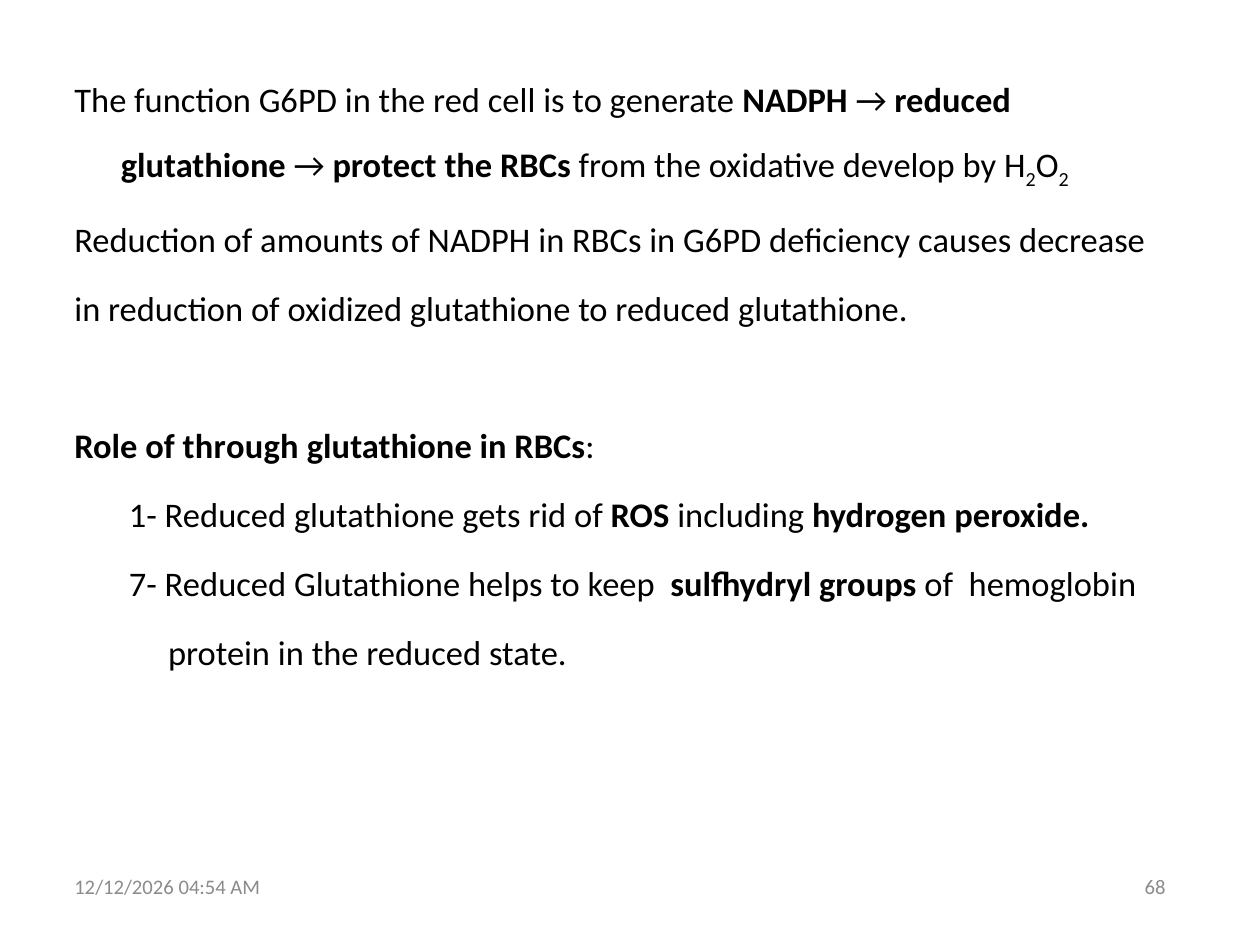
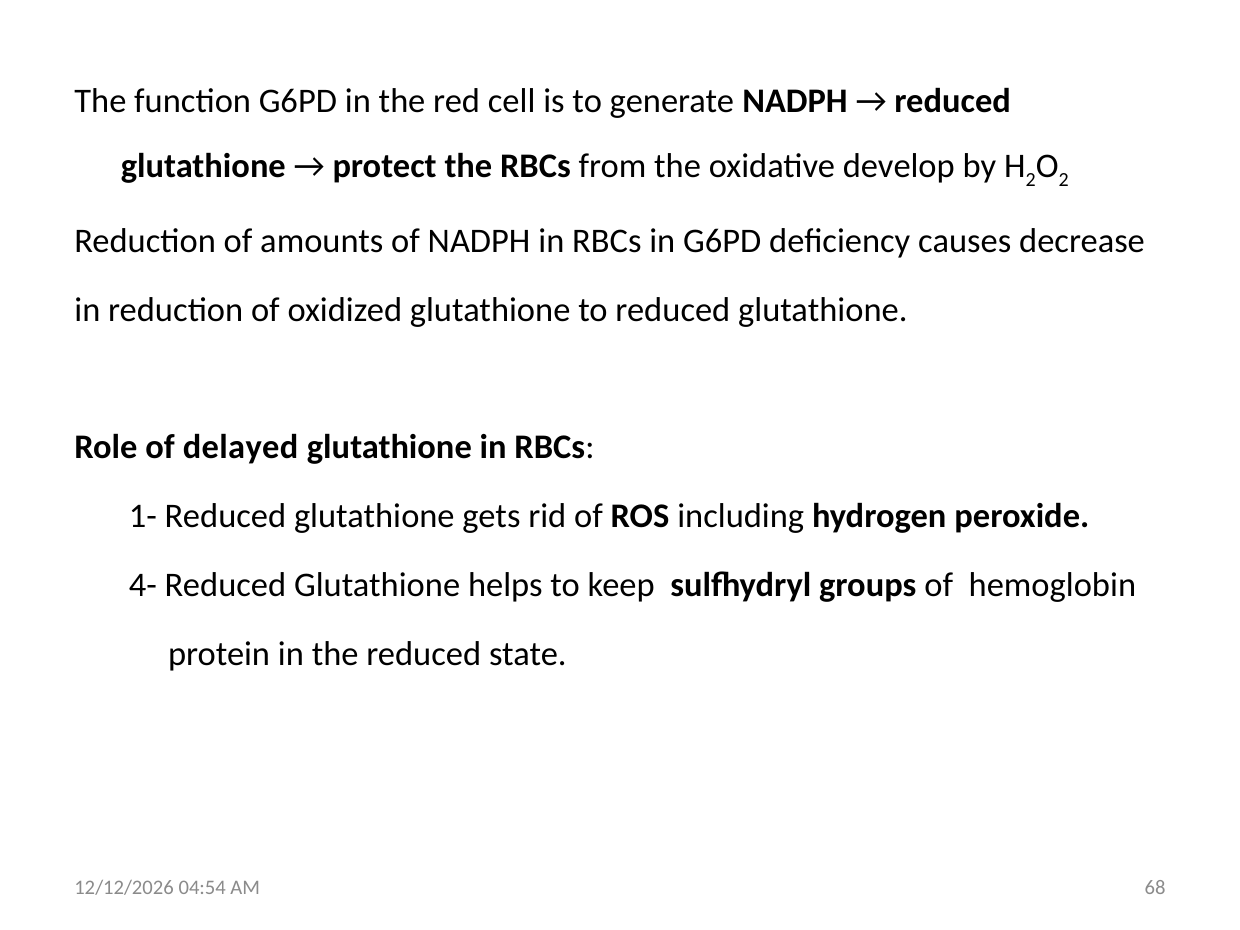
through: through -> delayed
7-: 7- -> 4-
